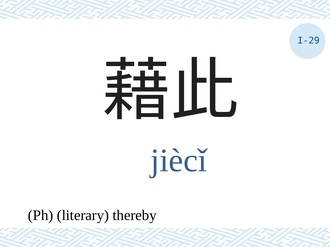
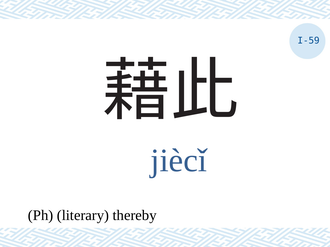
I-29: I-29 -> I-59
